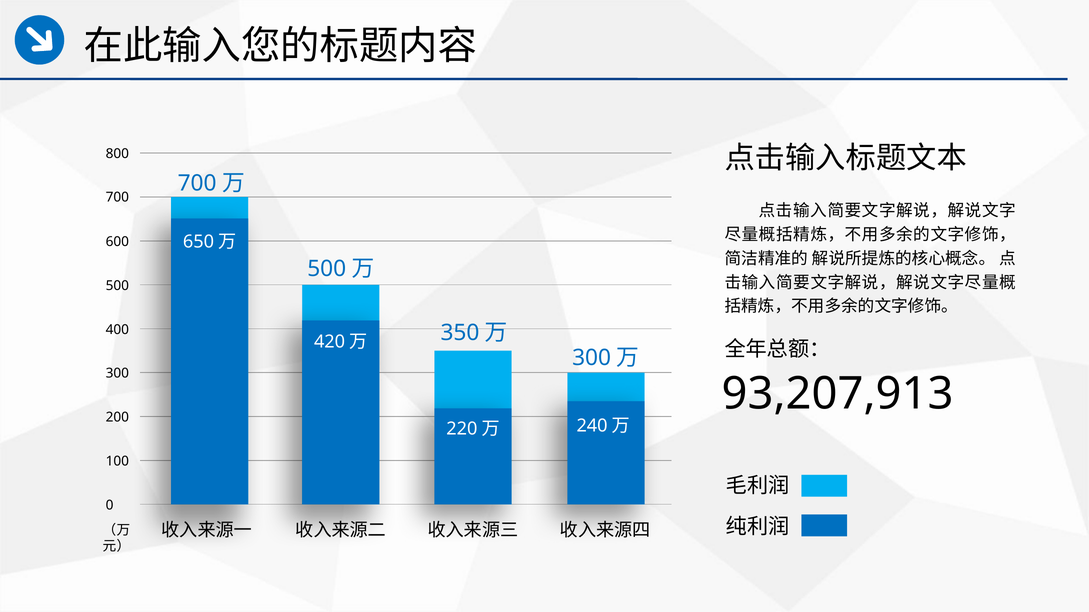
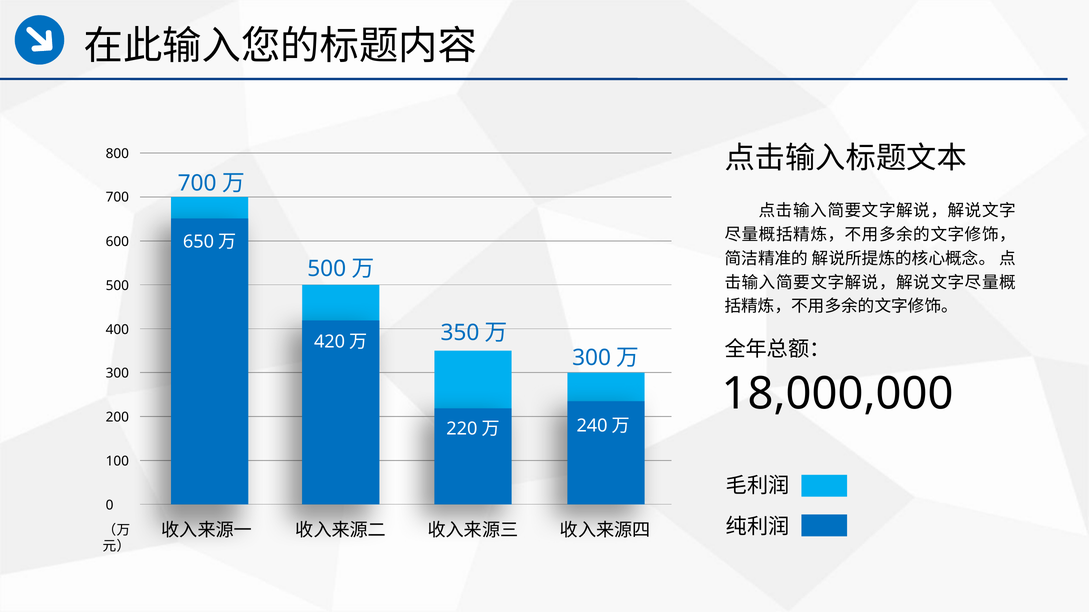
93,207,913: 93,207,913 -> 18,000,000
